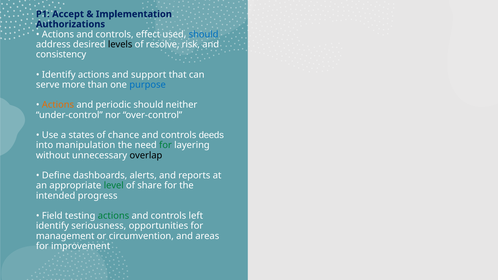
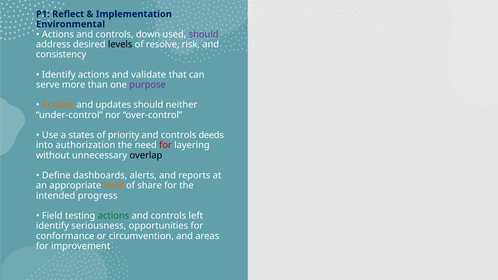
Accept: Accept -> Reflect
Authorizations: Authorizations -> Environmental
effect: effect -> down
should at (204, 34) colour: blue -> purple
support: support -> validate
purpose colour: blue -> purple
periodic: periodic -> updates
chance: chance -> priority
manipulation: manipulation -> authorization
for at (165, 145) colour: green -> red
level colour: green -> orange
management: management -> conformance
